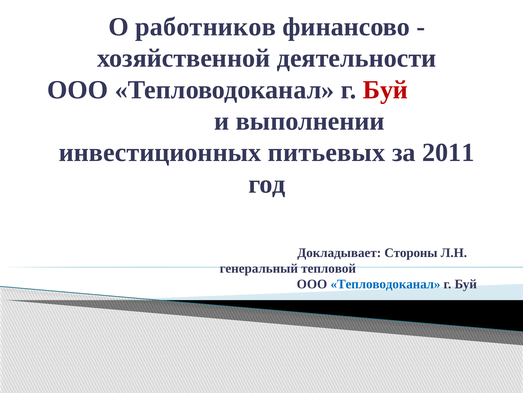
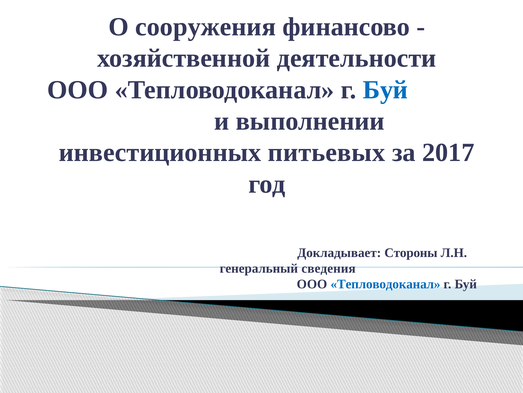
работников: работников -> сооружения
Буй at (385, 90) colour: red -> blue
2011: 2011 -> 2017
тепловой: тепловой -> сведения
